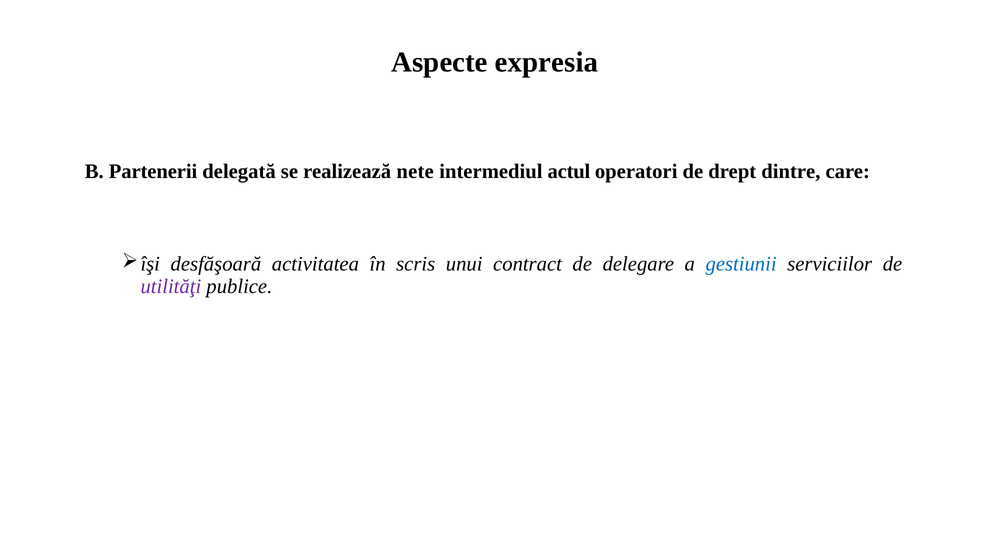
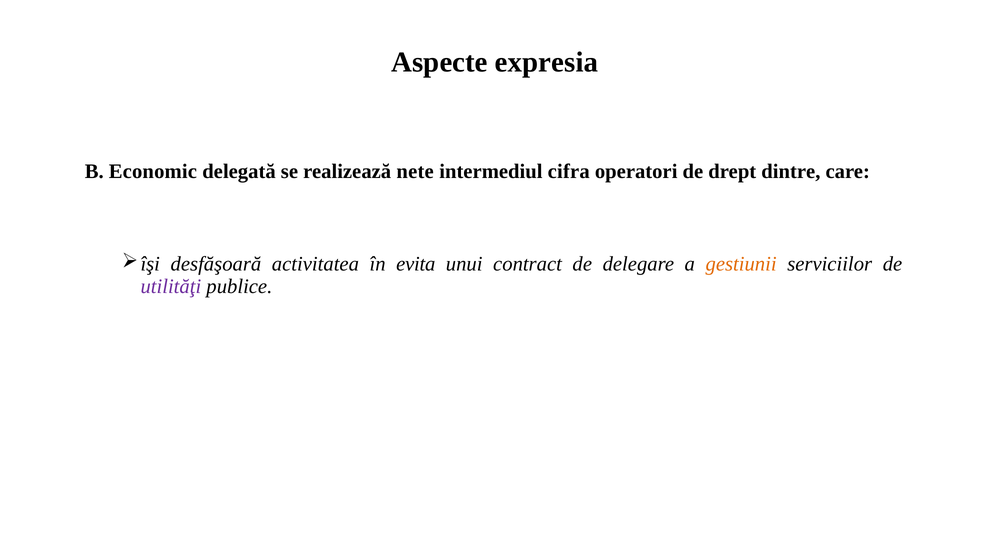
Partenerii: Partenerii -> Economic
actul: actul -> cifra
scris: scris -> evita
gestiunii colour: blue -> orange
